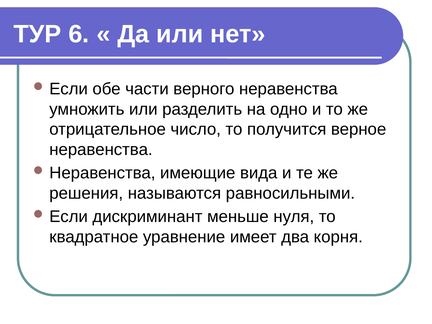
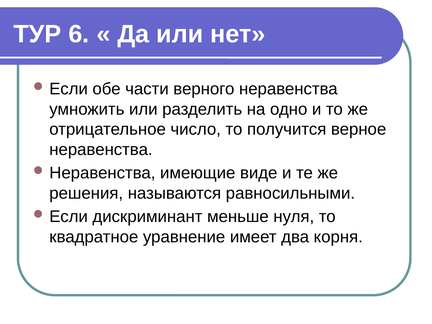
вида: вида -> виде
